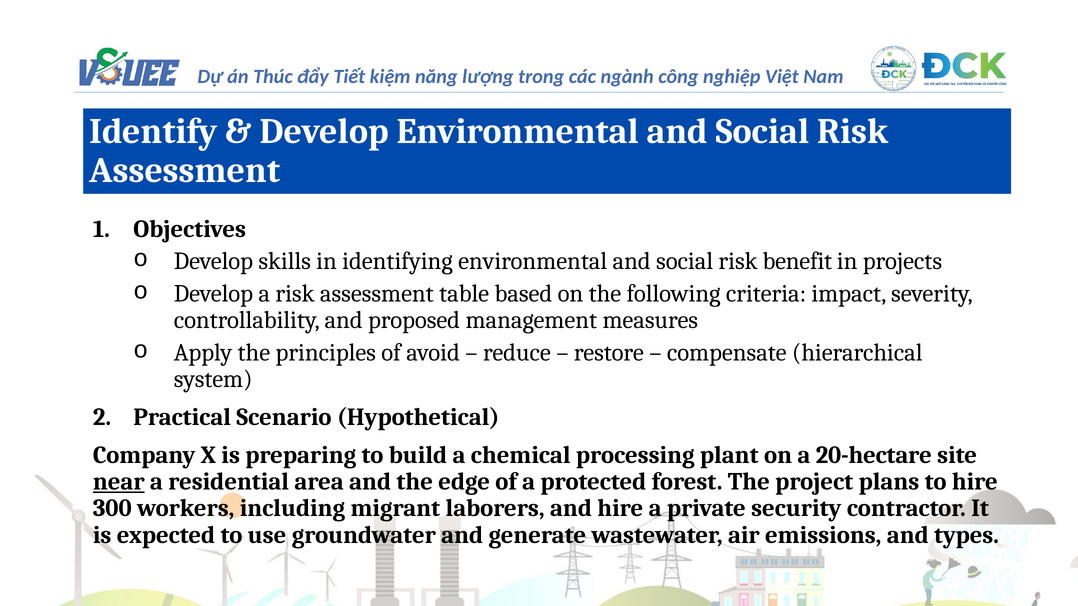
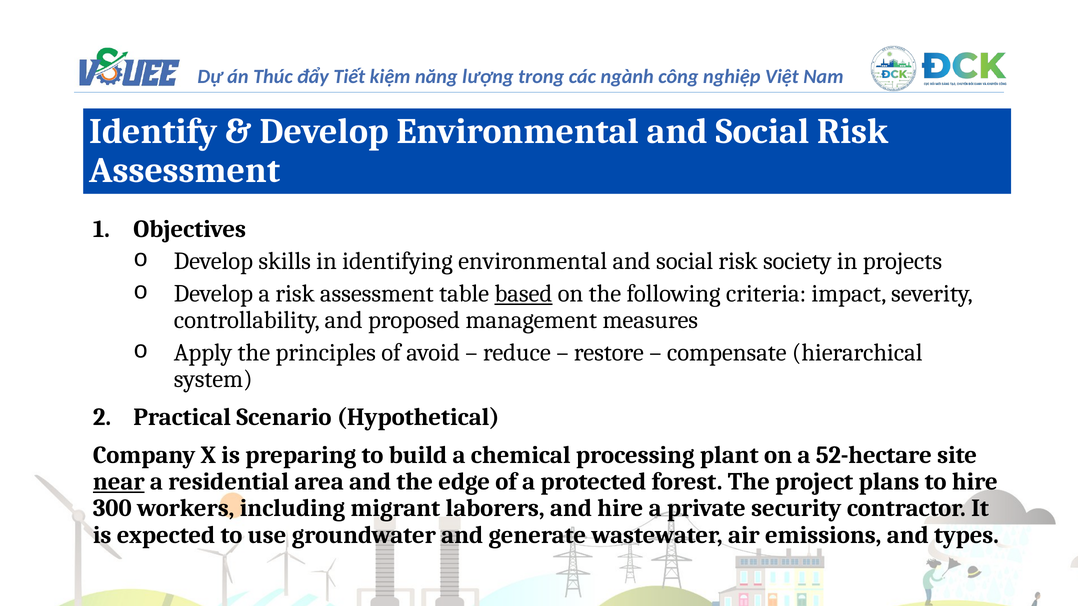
benefit: benefit -> society
based underline: none -> present
20-hectare: 20-hectare -> 52-hectare
